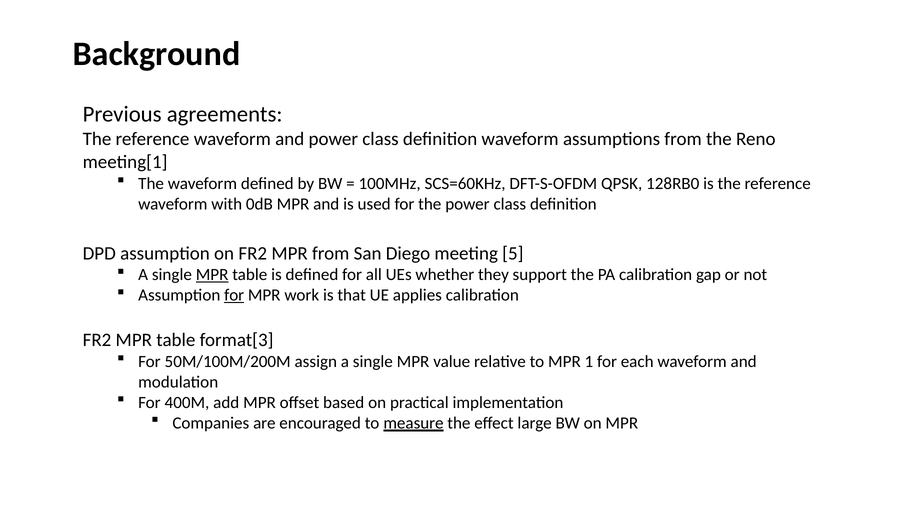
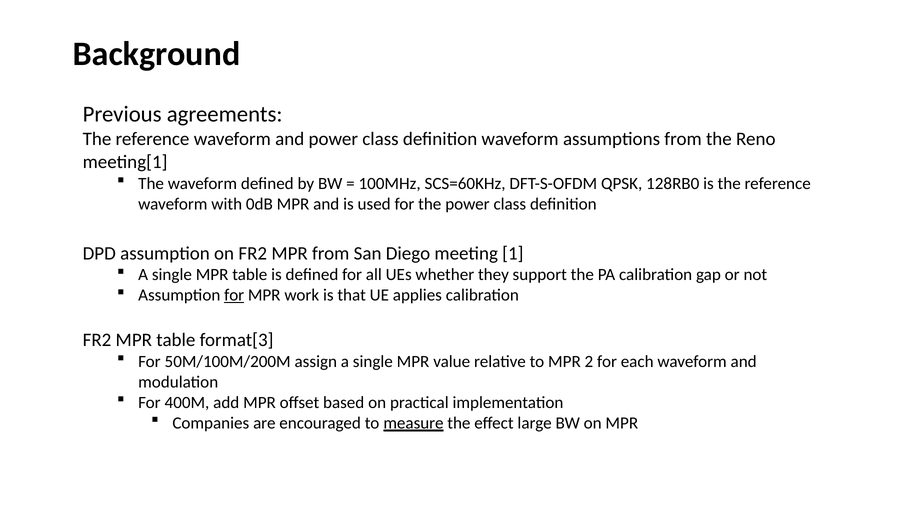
5: 5 -> 1
MPR at (212, 274) underline: present -> none
1: 1 -> 2
